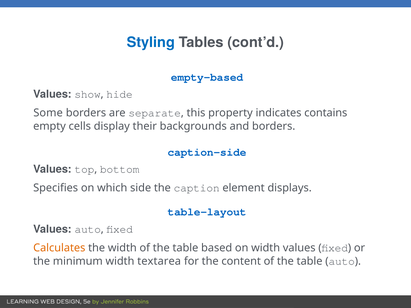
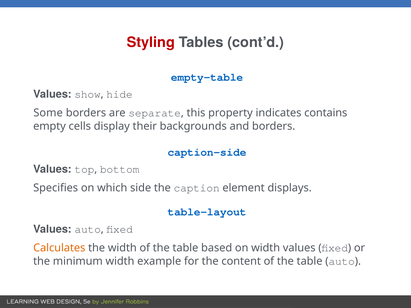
Styling colour: blue -> red
empty-based: empty-based -> empty-table
textarea: textarea -> example
